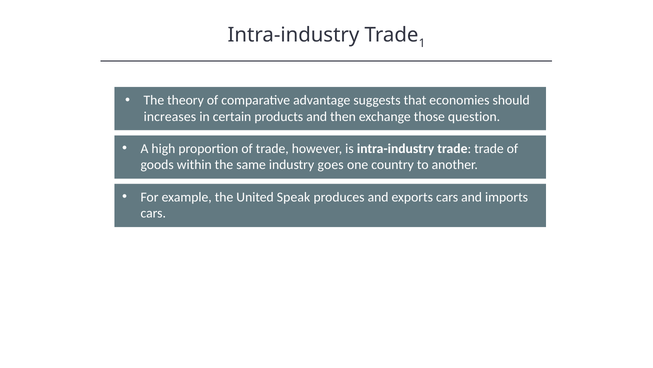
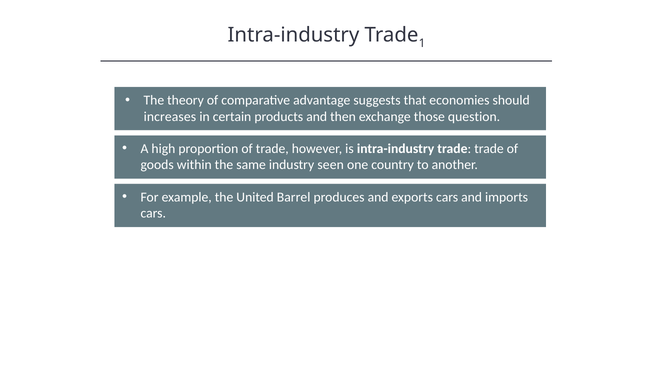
goes: goes -> seen
Speak: Speak -> Barrel
